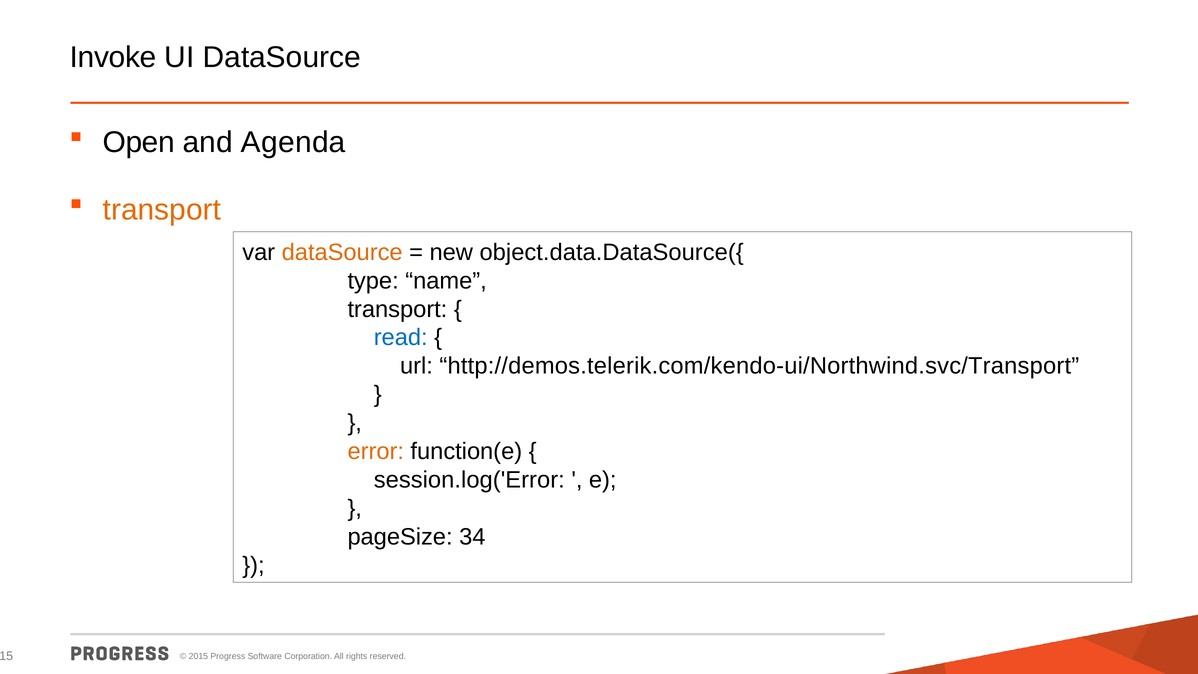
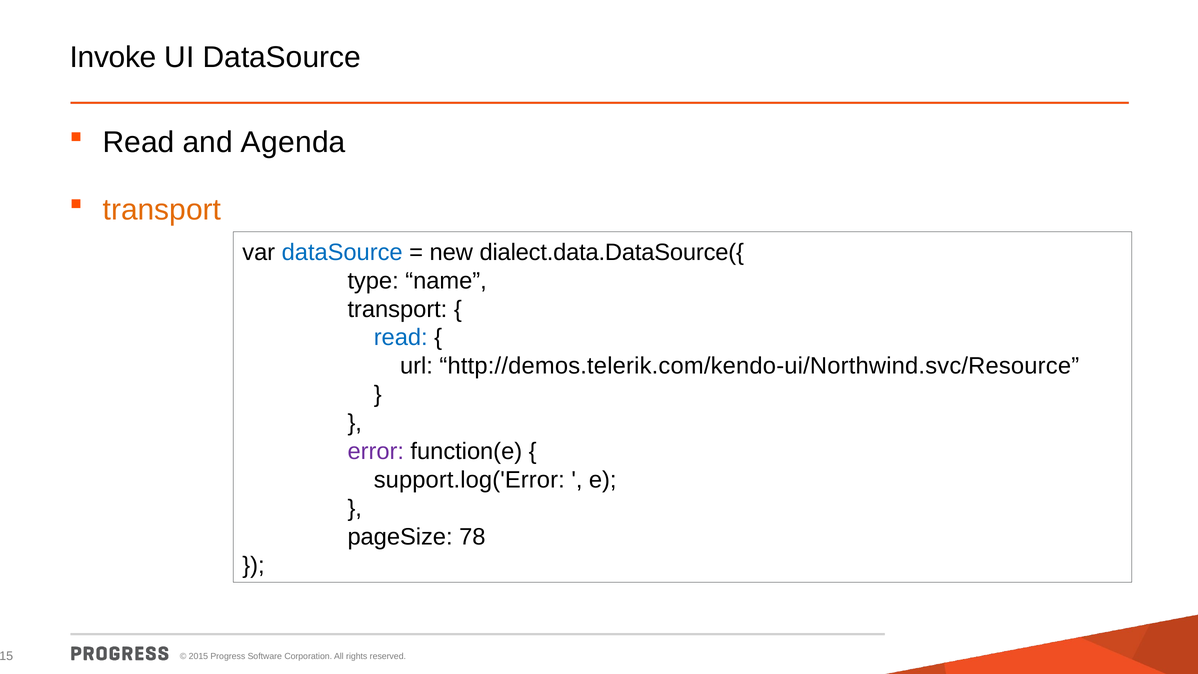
Open at (139, 143): Open -> Read
dataSource at (342, 252) colour: orange -> blue
object.data.DataSource({: object.data.DataSource({ -> dialect.data.DataSource({
http://demos.telerik.com/kendo-ui/Northwind.svc/Transport: http://demos.telerik.com/kendo-ui/Northwind.svc/Transport -> http://demos.telerik.com/kendo-ui/Northwind.svc/Resource
error colour: orange -> purple
session.log('Error: session.log('Error -> support.log('Error
34: 34 -> 78
